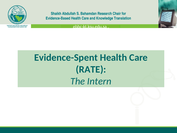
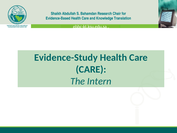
Evidence-Spent: Evidence-Spent -> Evidence-Study
RATE at (91, 69): RATE -> CARE
